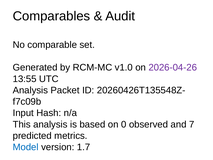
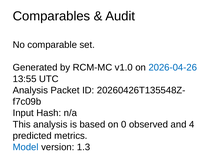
2026-04-26 colour: purple -> blue
7: 7 -> 4
1.7: 1.7 -> 1.3
